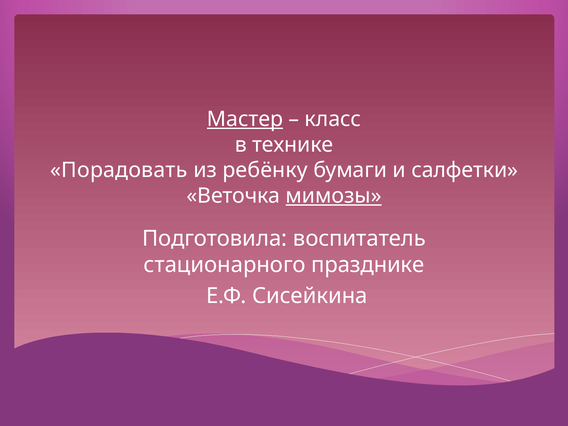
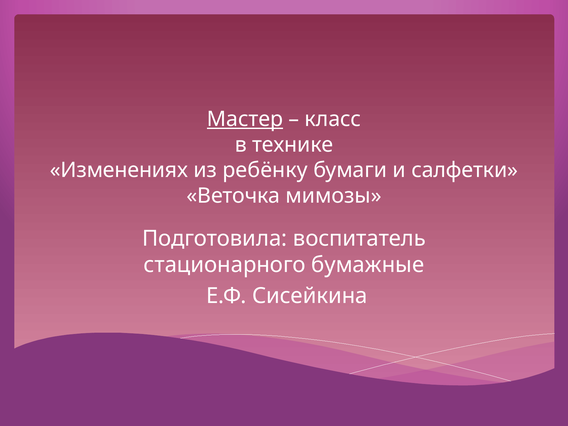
Порадовать: Порадовать -> Изменениях
мимозы underline: present -> none
празднике: празднике -> бумажные
